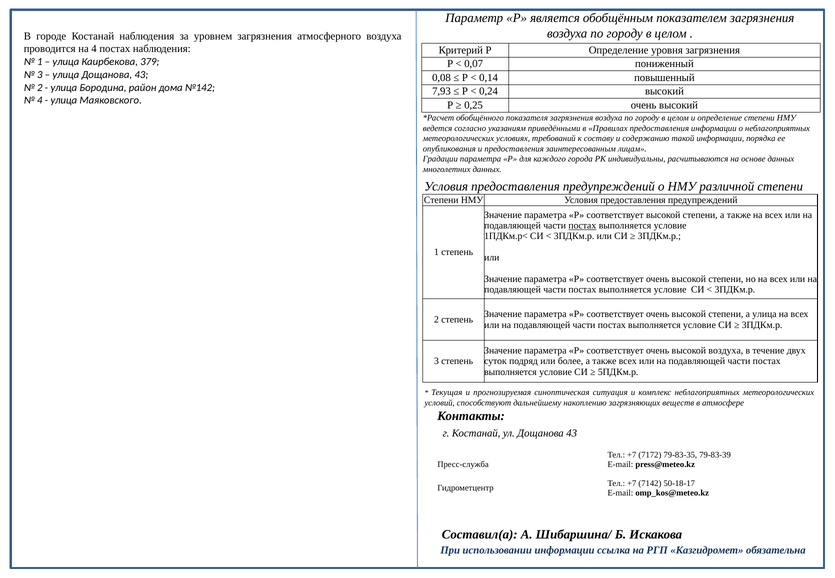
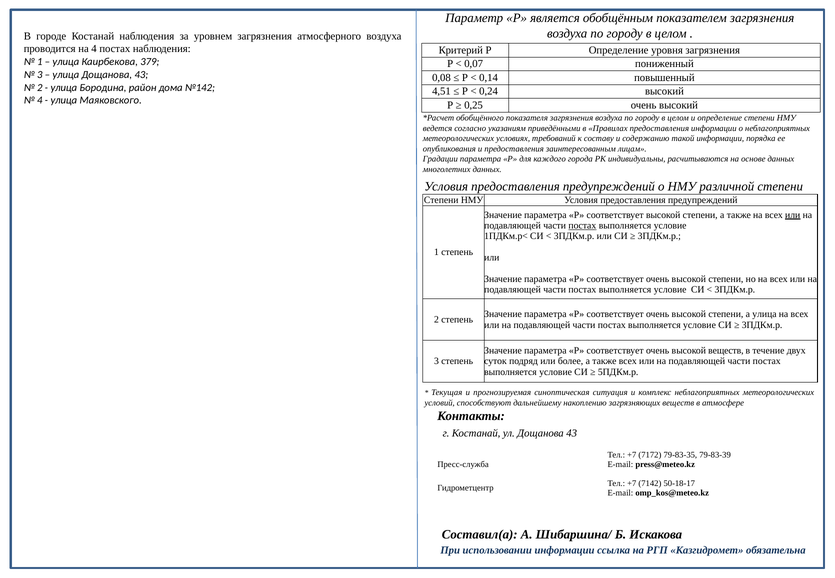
7,93: 7,93 -> 4,51
или at (793, 215) underline: none -> present
высокой воздуха: воздуха -> веществ
